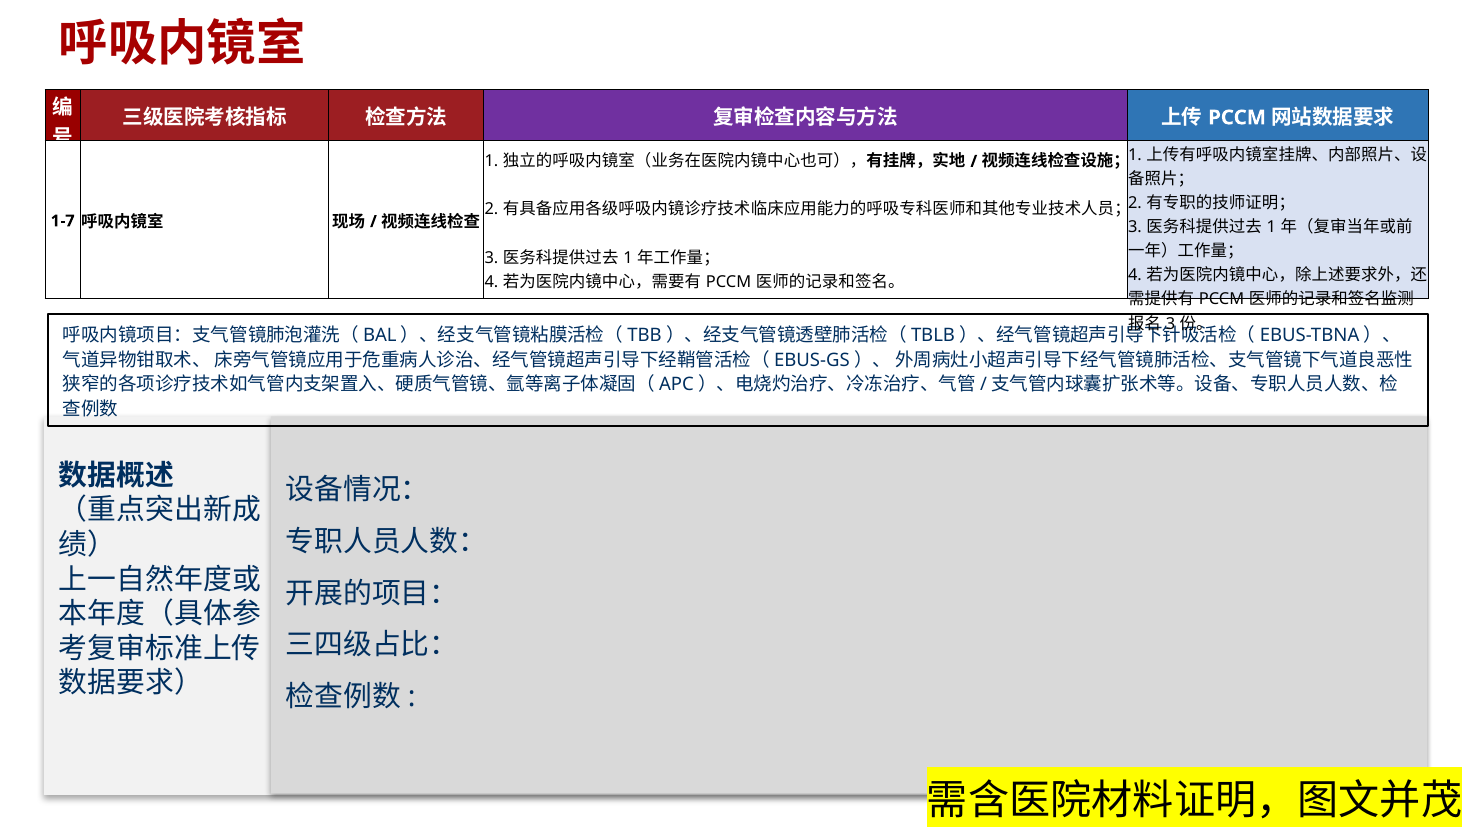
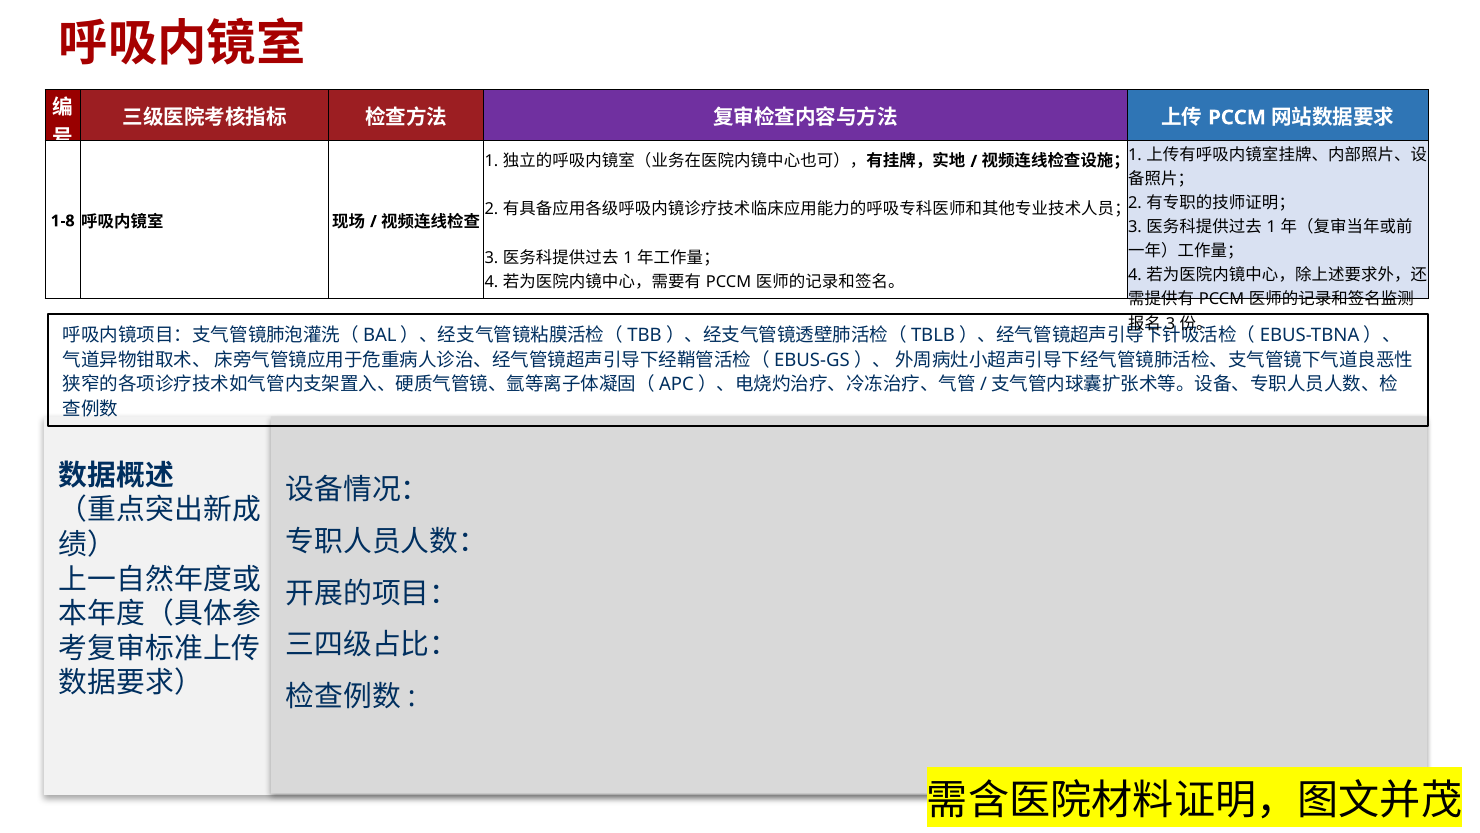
1-7: 1-7 -> 1-8
